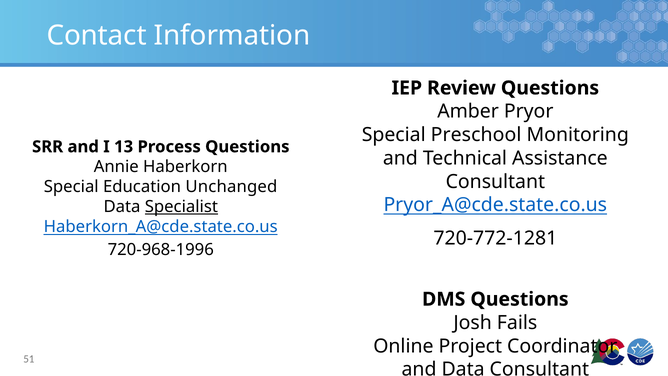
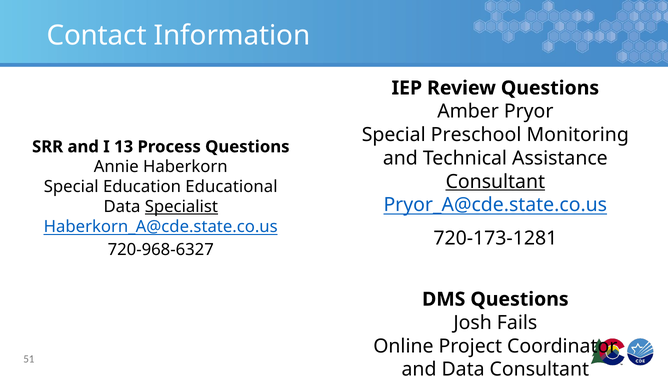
Consultant at (495, 182) underline: none -> present
Unchanged: Unchanged -> Educational
720-772-1281: 720-772-1281 -> 720-173-1281
720-968-1996: 720-968-1996 -> 720-968-6327
